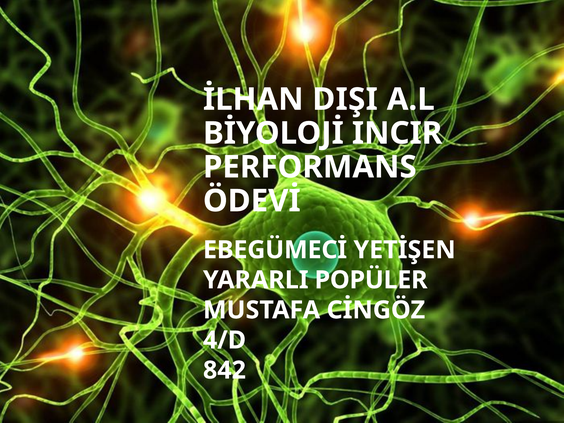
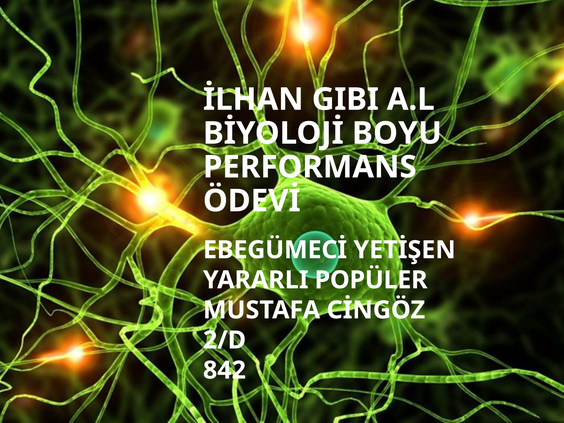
DIŞI: DIŞI -> GIBI
INCIR: INCIR -> BOYU
4/D: 4/D -> 2/D
